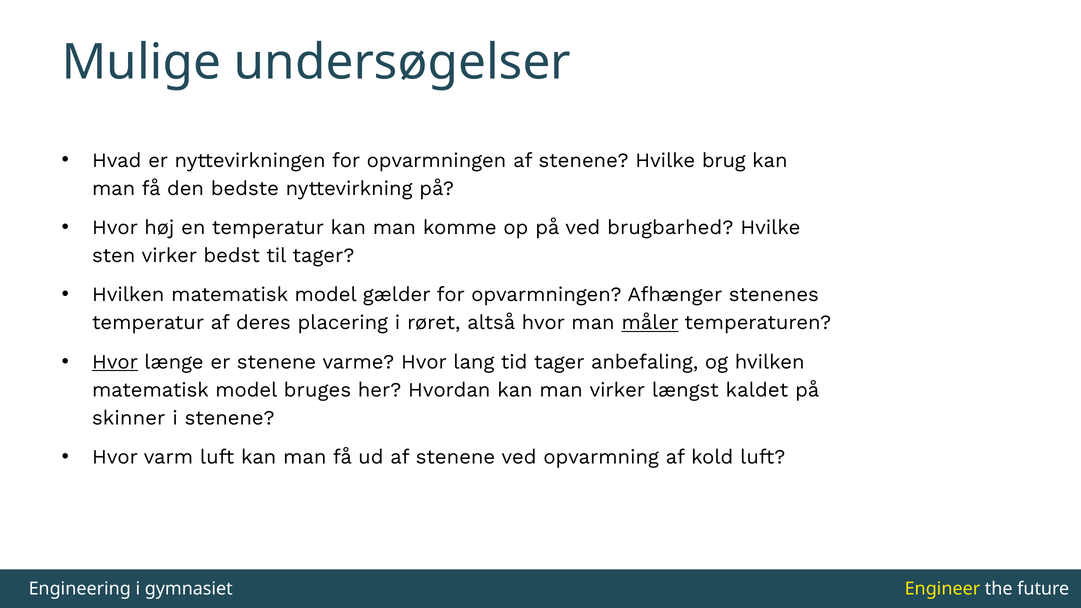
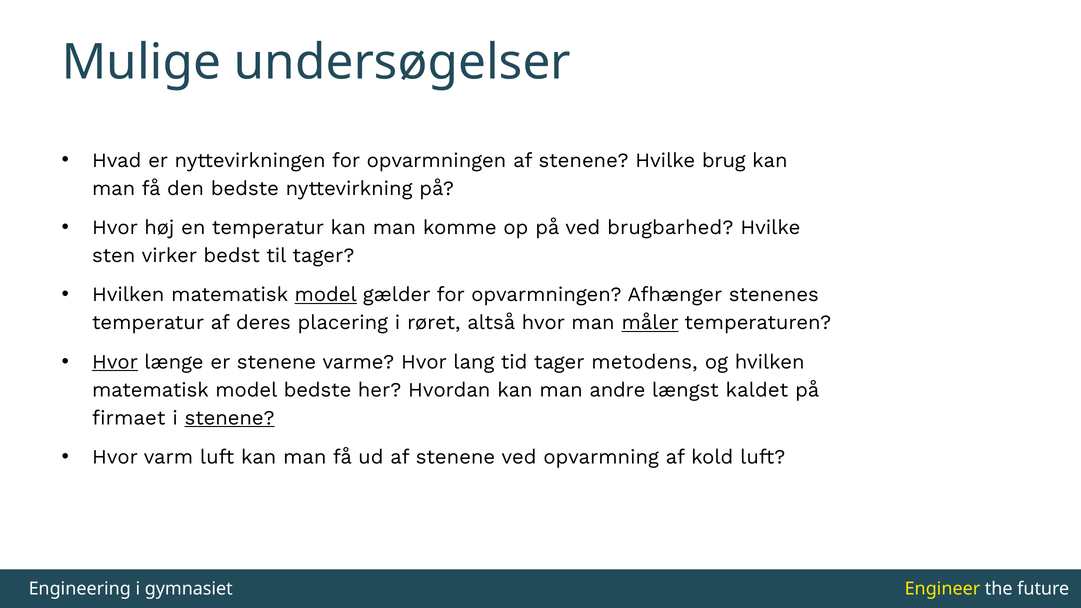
model at (326, 295) underline: none -> present
anbefaling: anbefaling -> metodens
model bruges: bruges -> bedste
man virker: virker -> andre
skinner: skinner -> firmaet
stenene at (230, 418) underline: none -> present
